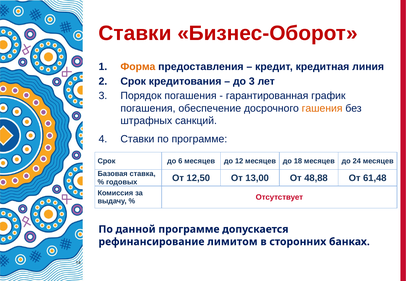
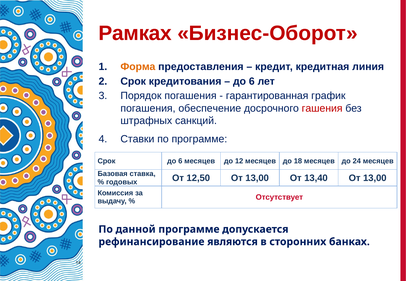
Ставки at (135, 33): Ставки -> Рамках
3 at (252, 81): 3 -> 6
гашения colour: orange -> red
48,88: 48,88 -> 13,40
61,48 at (375, 178): 61,48 -> 13,00
лимитом: лимитом -> являются
